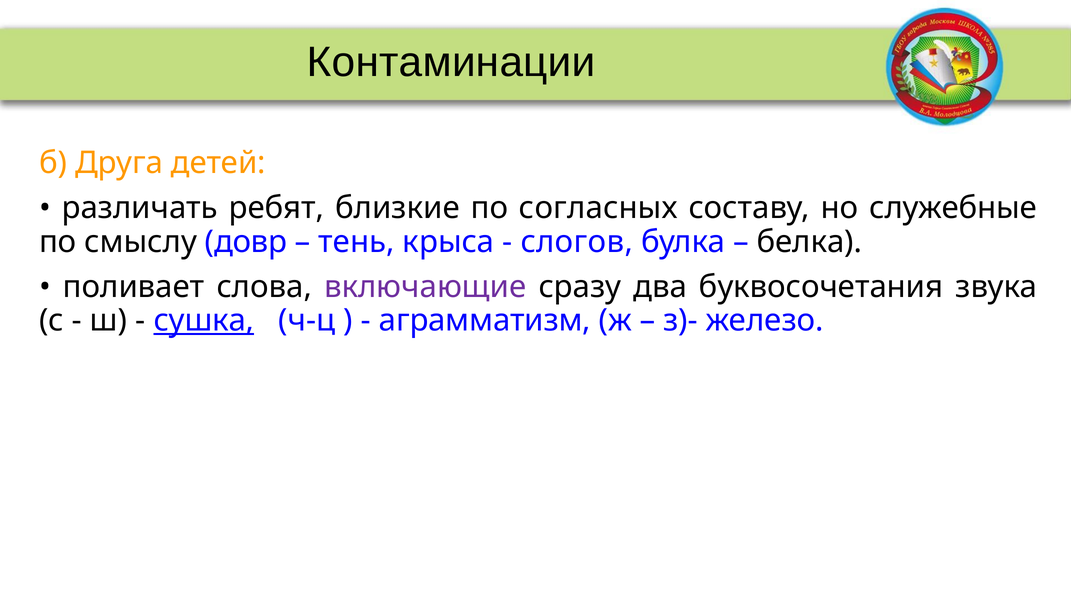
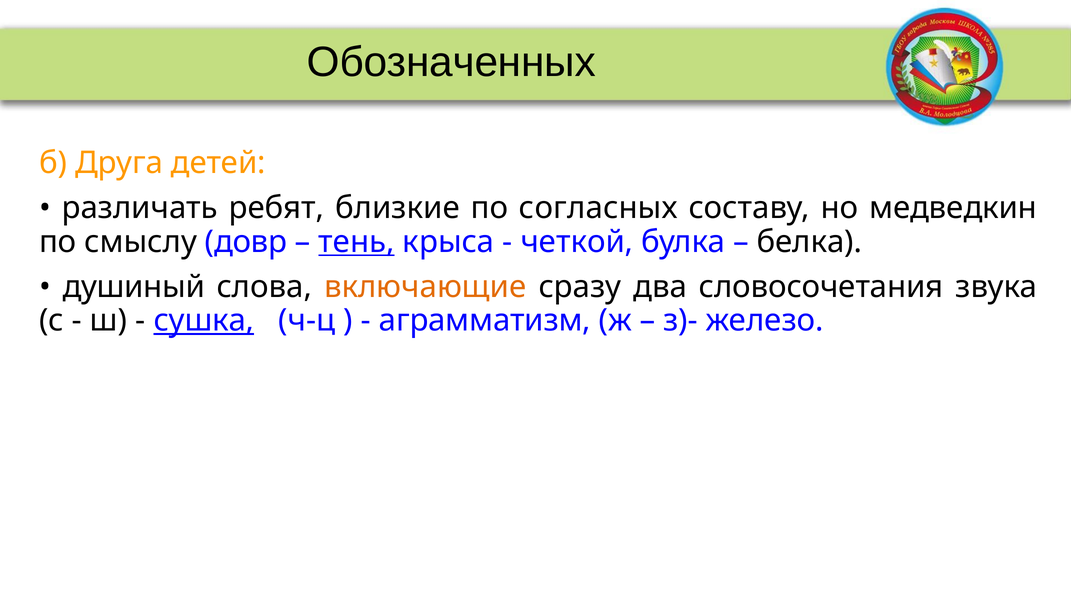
Контаминации: Контаминации -> Обозначенных
служебные: служебные -> медведкин
тень underline: none -> present
слогов: слогов -> четкой
поливает: поливает -> душиный
включающие colour: purple -> orange
буквосочетания: буквосочетания -> словосочетания
